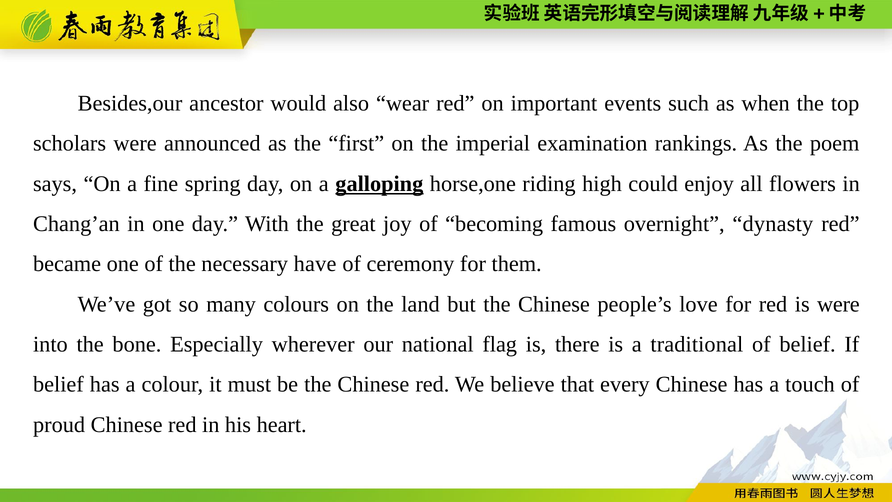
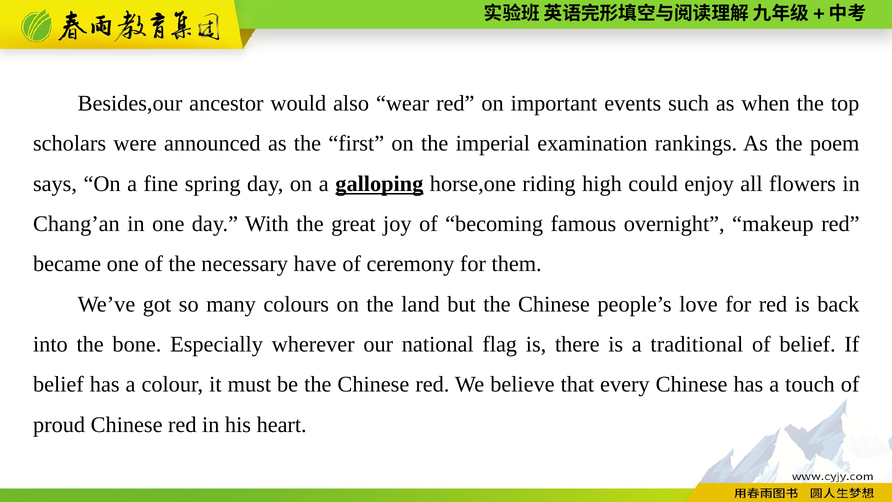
dynasty: dynasty -> makeup
is were: were -> back
